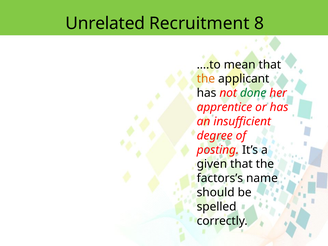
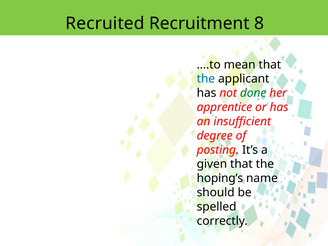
Unrelated: Unrelated -> Recruited
the at (206, 79) colour: orange -> blue
factors’s: factors’s -> hoping’s
